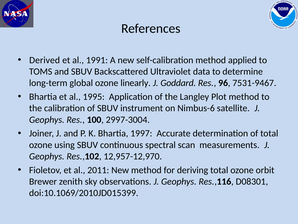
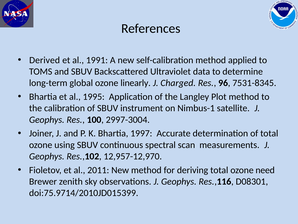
Goddard: Goddard -> Charged
7531-9467: 7531-9467 -> 7531-8345
Nimbus-6: Nimbus-6 -> Nimbus-1
orbit: orbit -> need
doi:10.1069/2010JD015399: doi:10.1069/2010JD015399 -> doi:75.9714/2010JD015399
